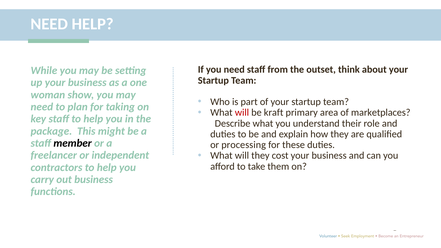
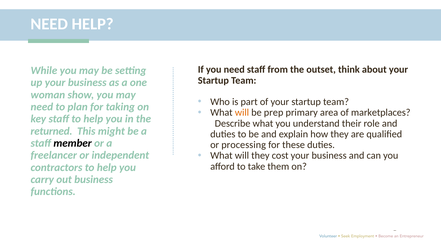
will at (242, 113) colour: red -> orange
kraft: kraft -> prep
package: package -> returned
